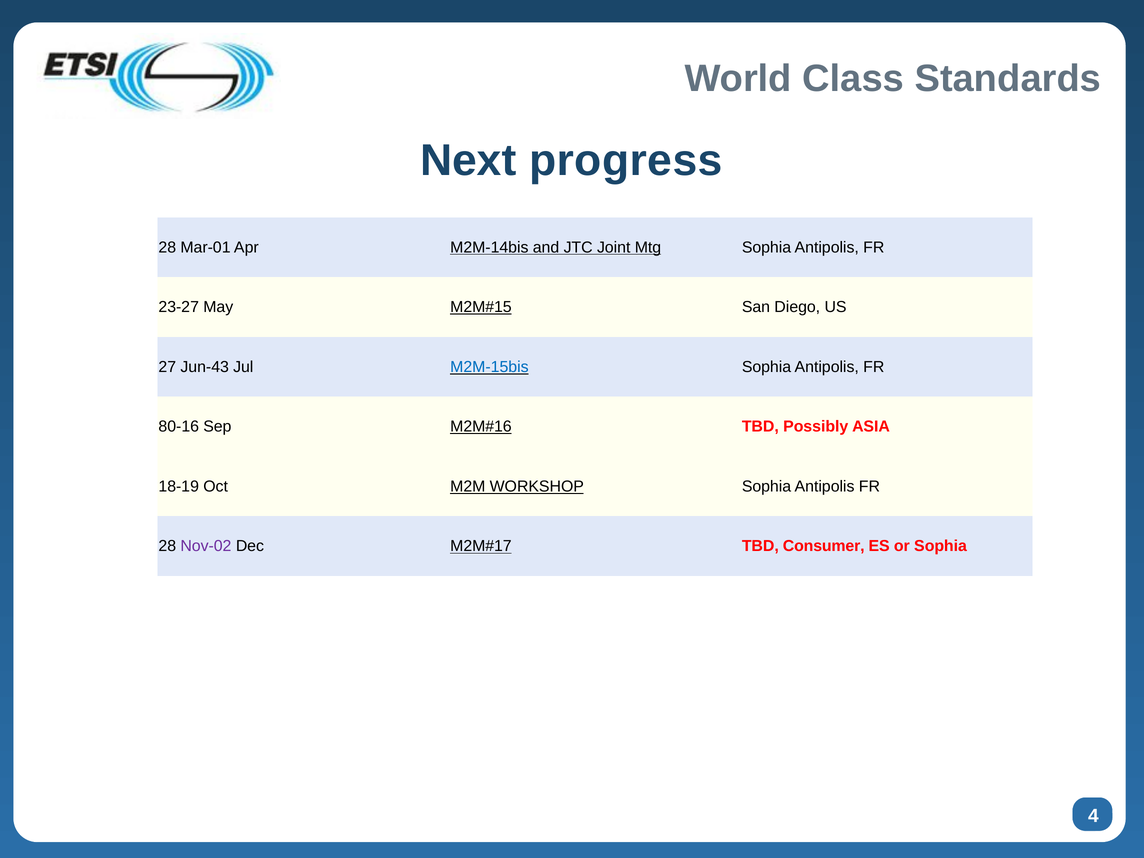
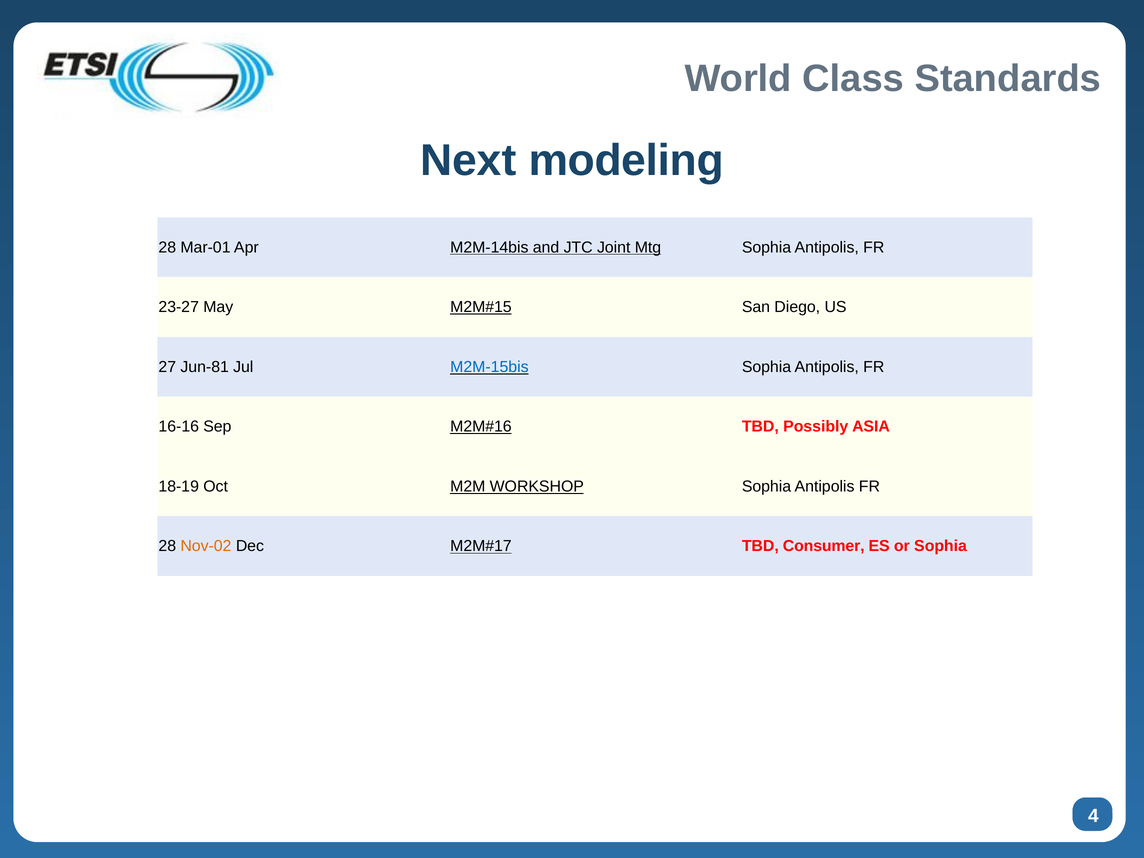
progress: progress -> modeling
Jun-43: Jun-43 -> Jun-81
80-16: 80-16 -> 16-16
Nov-02 colour: purple -> orange
